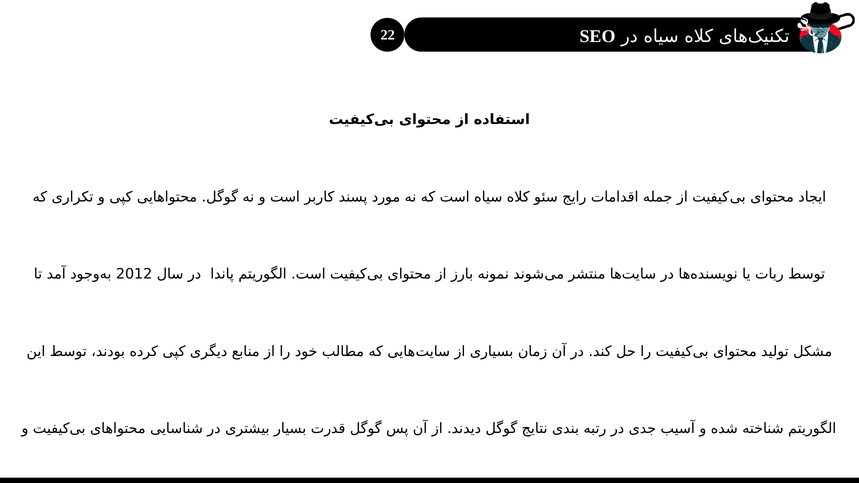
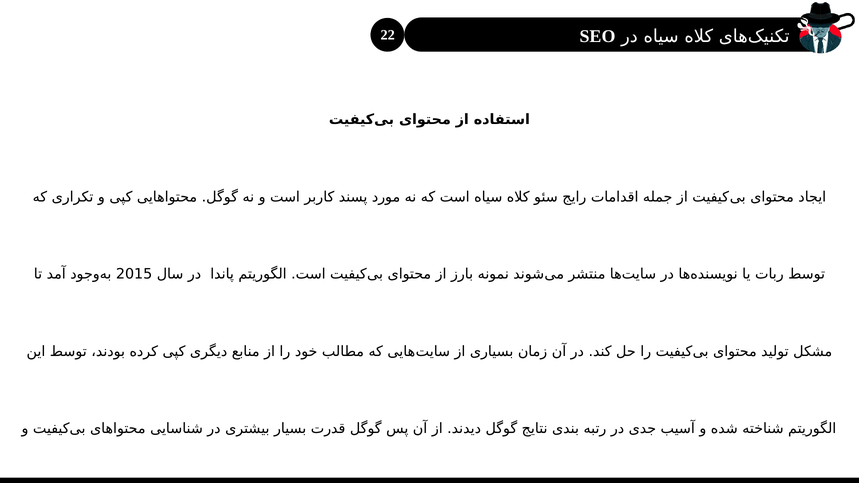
2012: 2012 -> 2015
